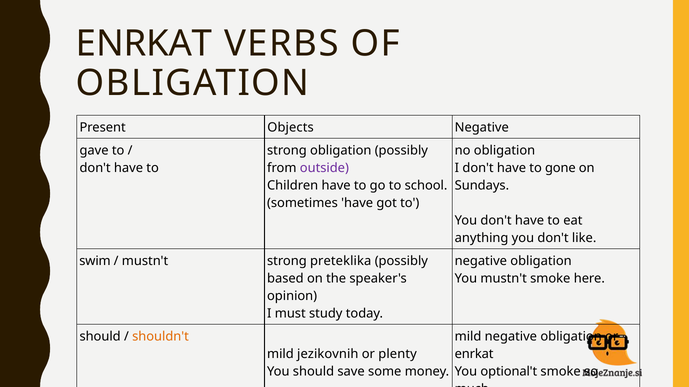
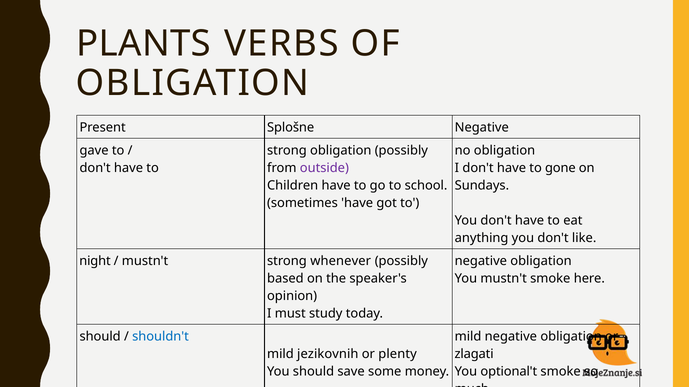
ENRKAT at (144, 44): ENRKAT -> PLANTS
Objects: Objects -> Splošne
swim: swim -> night
preteklika: preteklika -> whenever
shouldn't colour: orange -> blue
enrkat at (474, 354): enrkat -> zlagati
